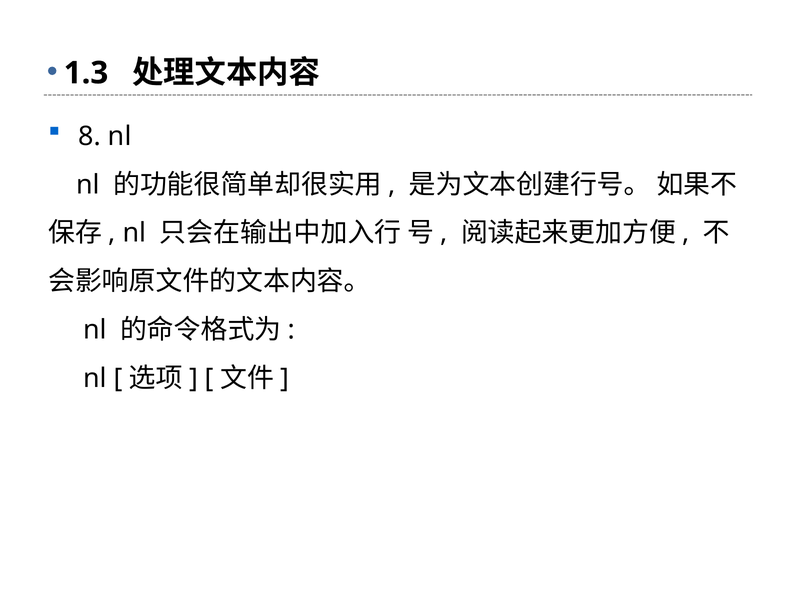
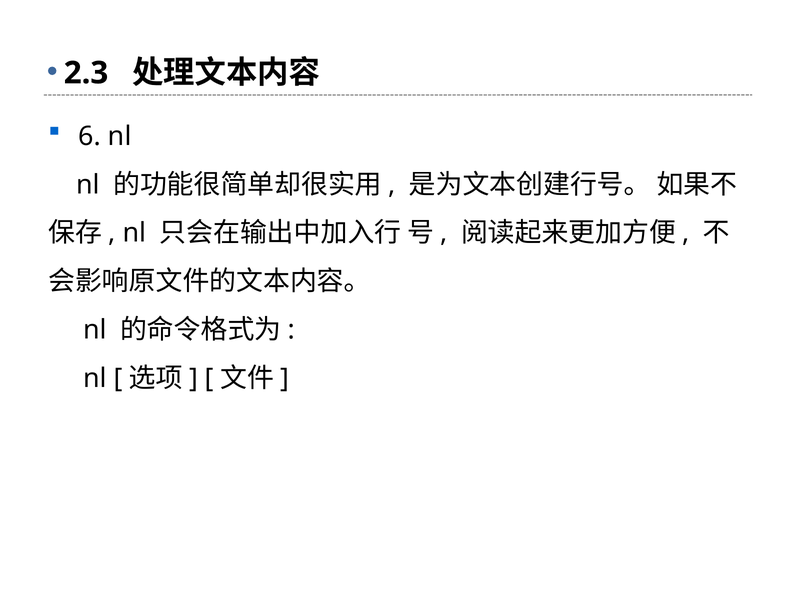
1.3: 1.3 -> 2.3
8: 8 -> 6
